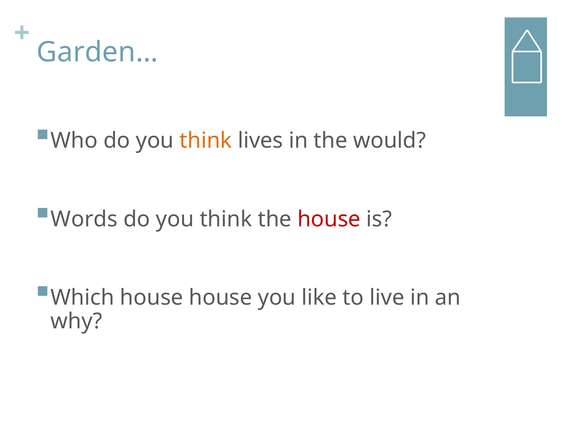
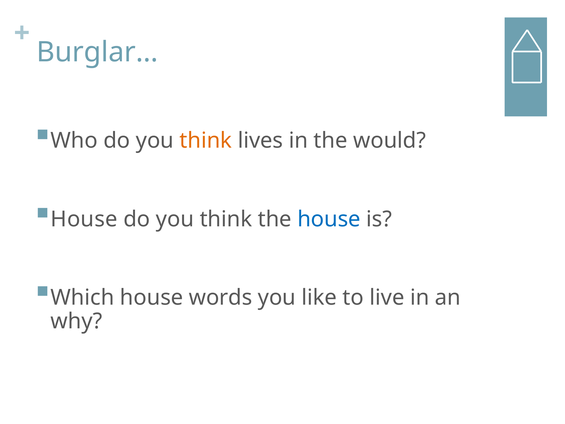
Garden…: Garden… -> Burglar…
Words at (84, 219): Words -> House
house at (329, 219) colour: red -> blue
house house: house -> words
